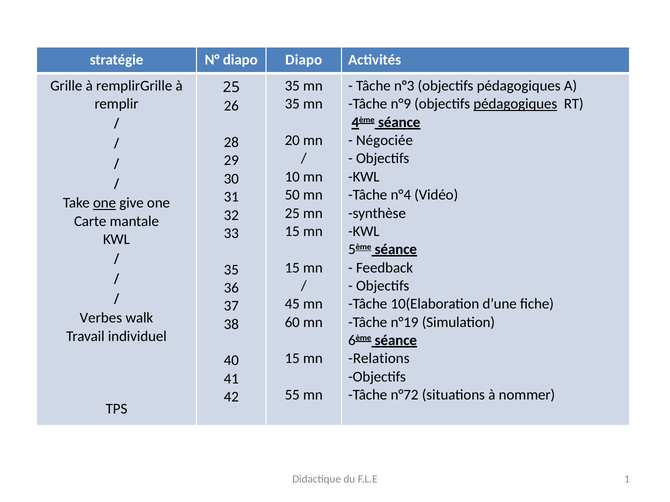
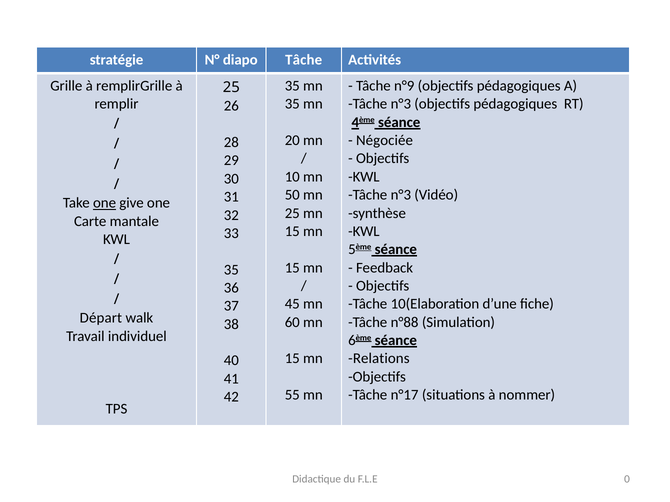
diapo Diapo: Diapo -> Tâche
n°3: n°3 -> n°9
n°9 at (401, 104): n°9 -> n°3
pédagogiques at (515, 104) underline: present -> none
n°4 at (401, 195): n°4 -> n°3
Verbes: Verbes -> Départ
n°19: n°19 -> n°88
n°72: n°72 -> n°17
1: 1 -> 0
